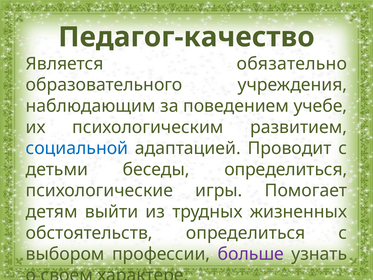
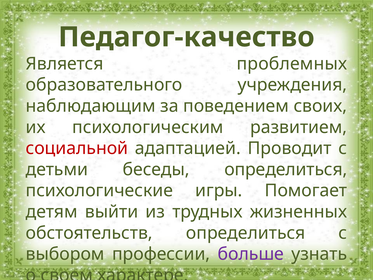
обязательно: обязательно -> проблемных
учебе: учебе -> своих
социальной colour: blue -> red
